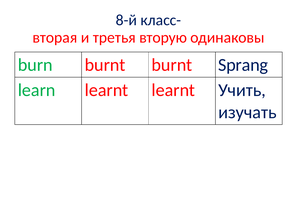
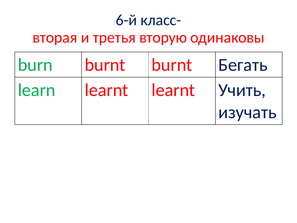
8-й: 8-й -> 6-й
Sprang: Sprang -> Бегать
